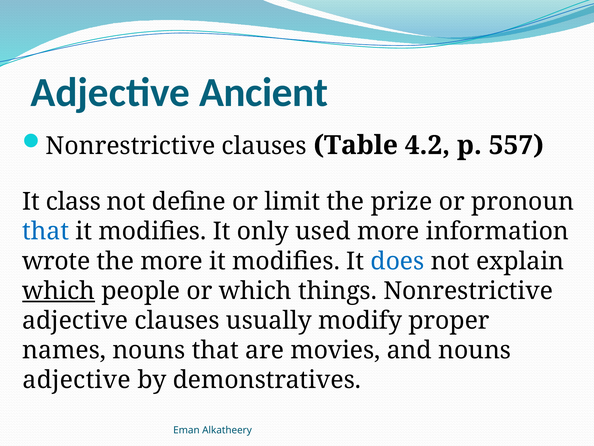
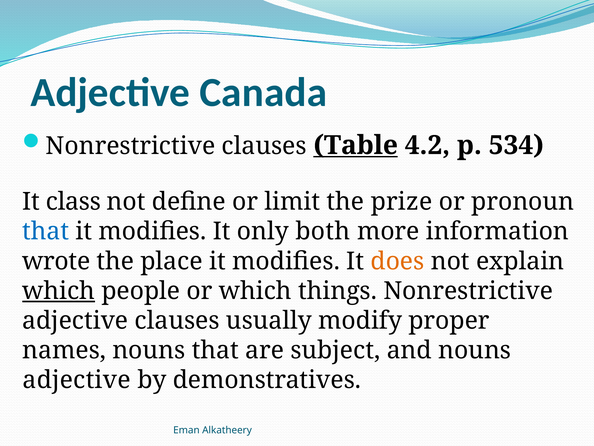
Ancient: Ancient -> Canada
Table underline: none -> present
557: 557 -> 534
used: used -> both
the more: more -> place
does colour: blue -> orange
movies: movies -> subject
